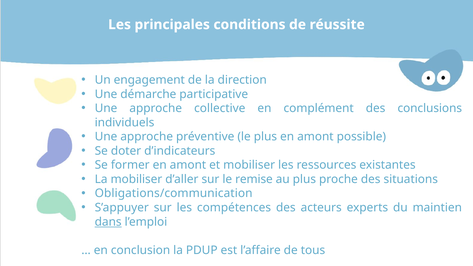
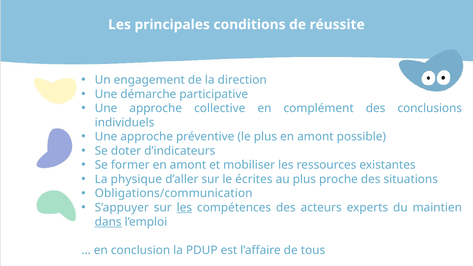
La mobiliser: mobiliser -> physique
remise: remise -> écrites
les at (184, 208) underline: none -> present
